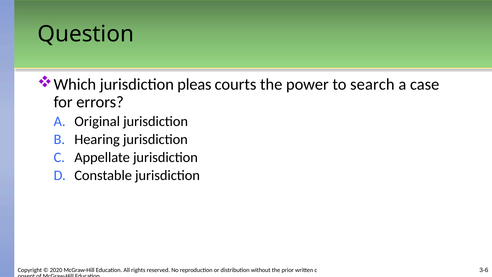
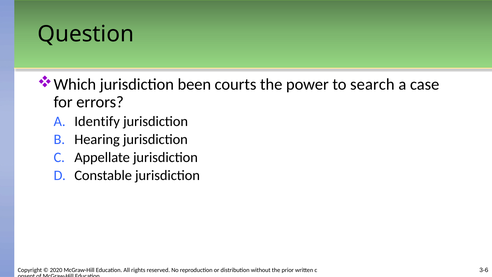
pleas: pleas -> been
Original: Original -> Identify
